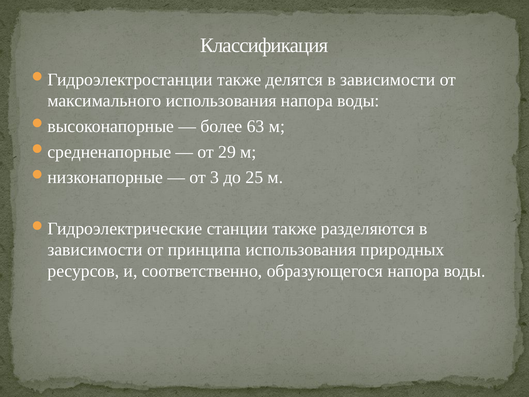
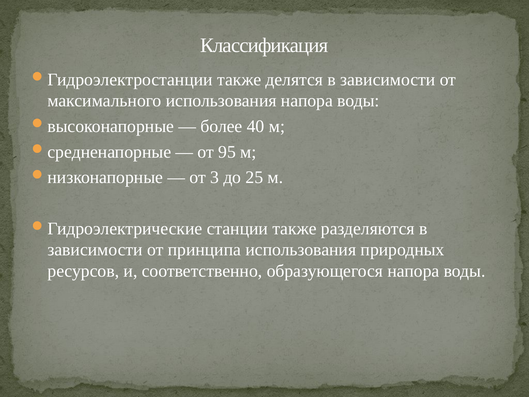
63: 63 -> 40
29: 29 -> 95
